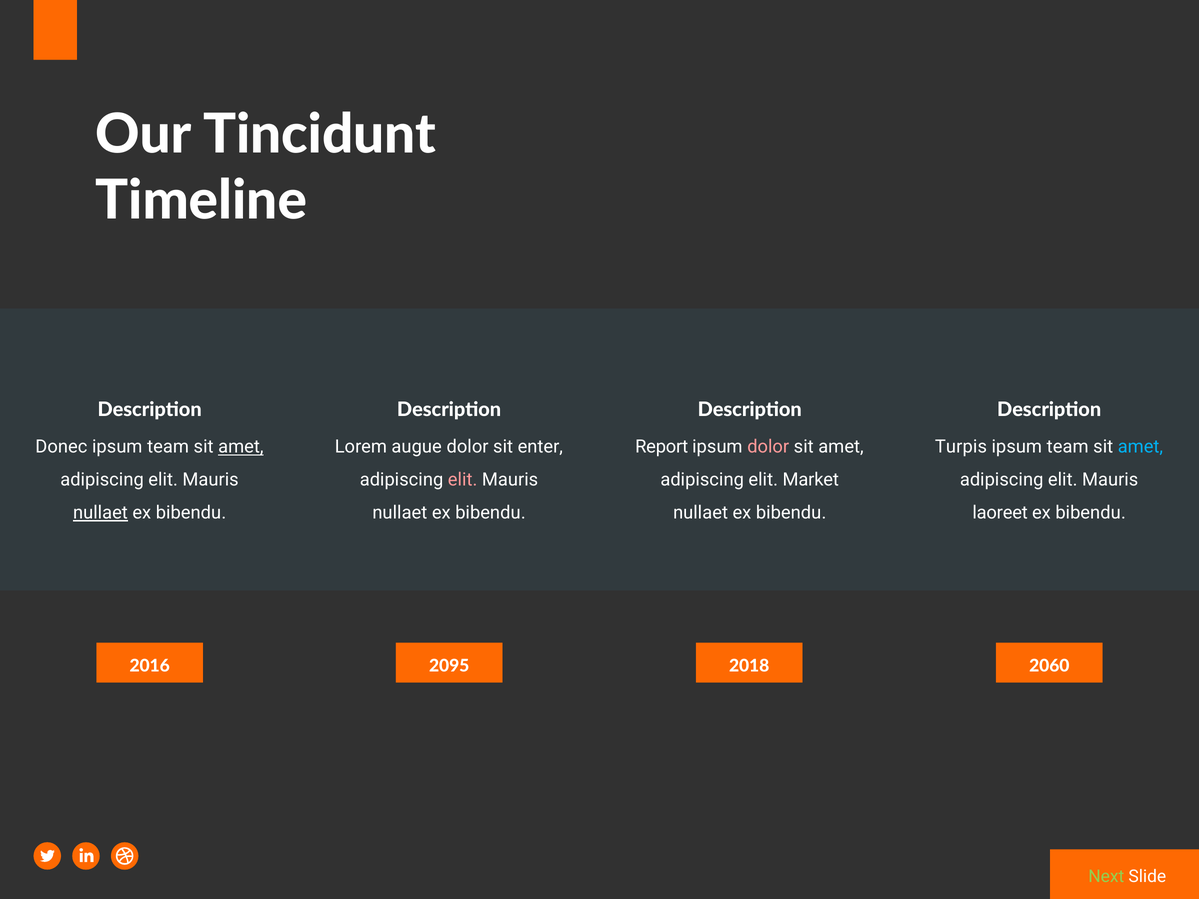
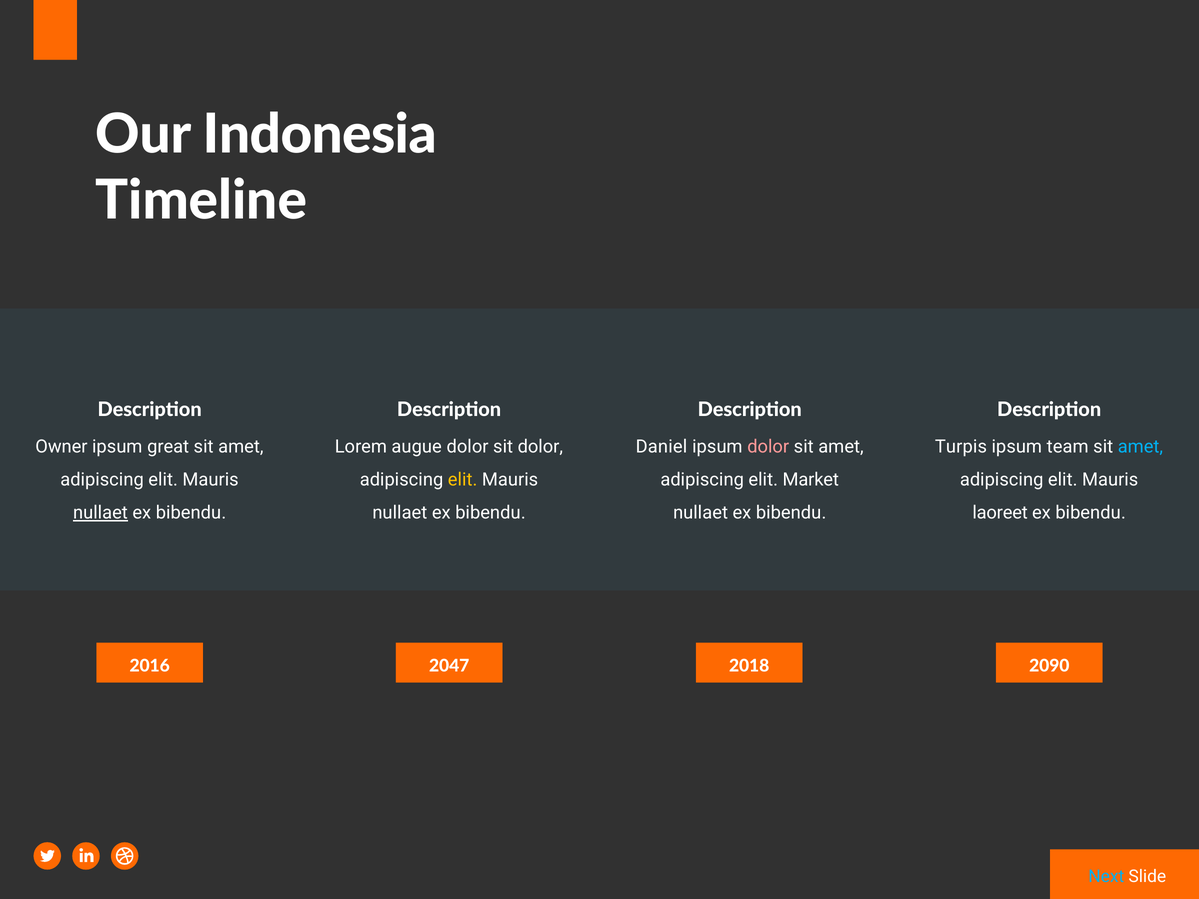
Tincidunt: Tincidunt -> Indonesia
Donec: Donec -> Owner
team at (168, 447): team -> great
amet at (241, 447) underline: present -> none
sit enter: enter -> dolor
Report: Report -> Daniel
elit at (463, 480) colour: pink -> yellow
2095: 2095 -> 2047
2060: 2060 -> 2090
Next colour: light green -> light blue
